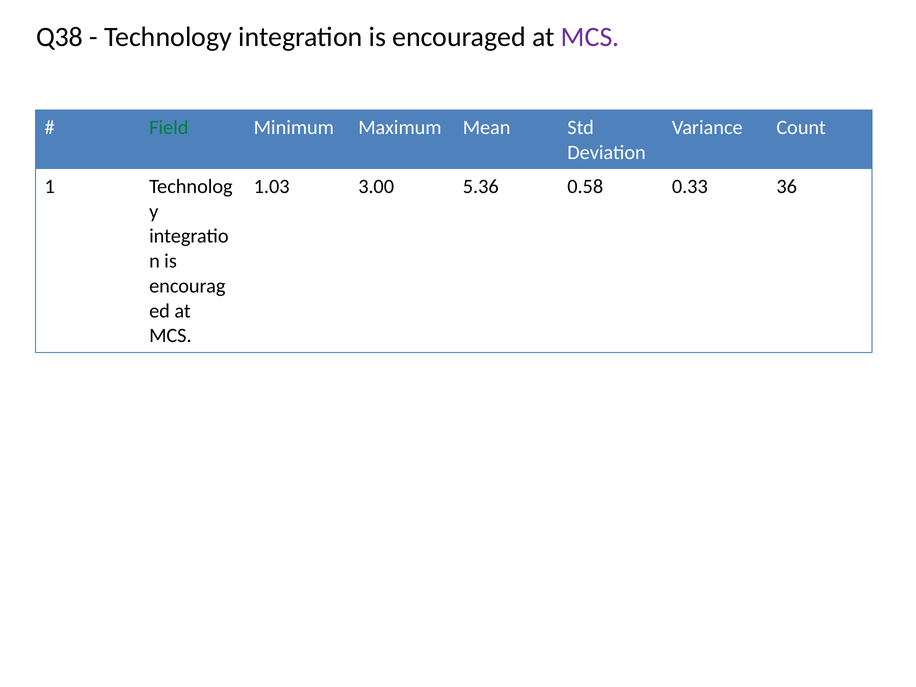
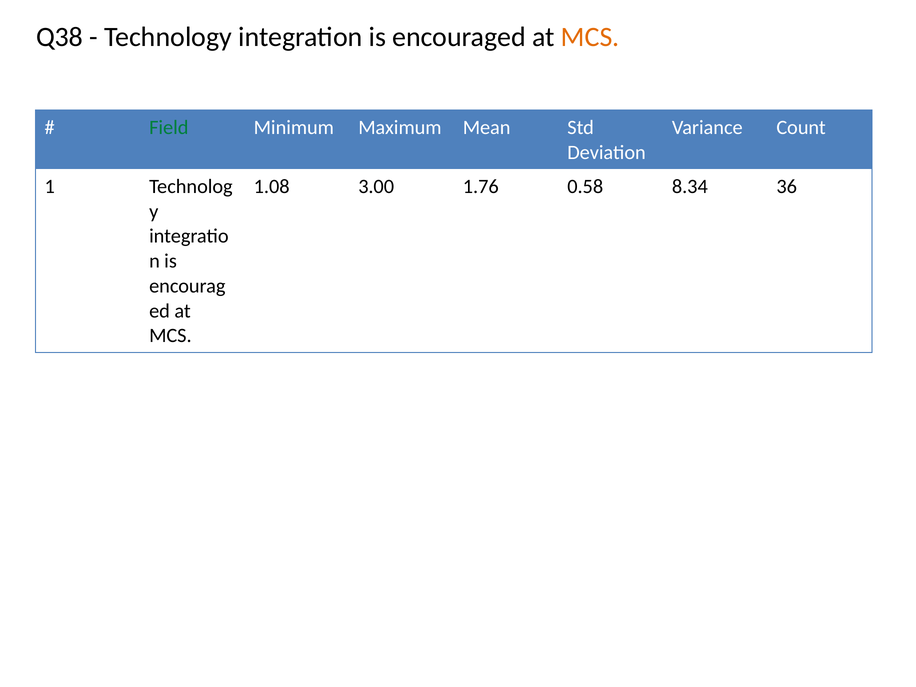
MCS at (590, 37) colour: purple -> orange
1.03: 1.03 -> 1.08
5.36: 5.36 -> 1.76
0.33: 0.33 -> 8.34
